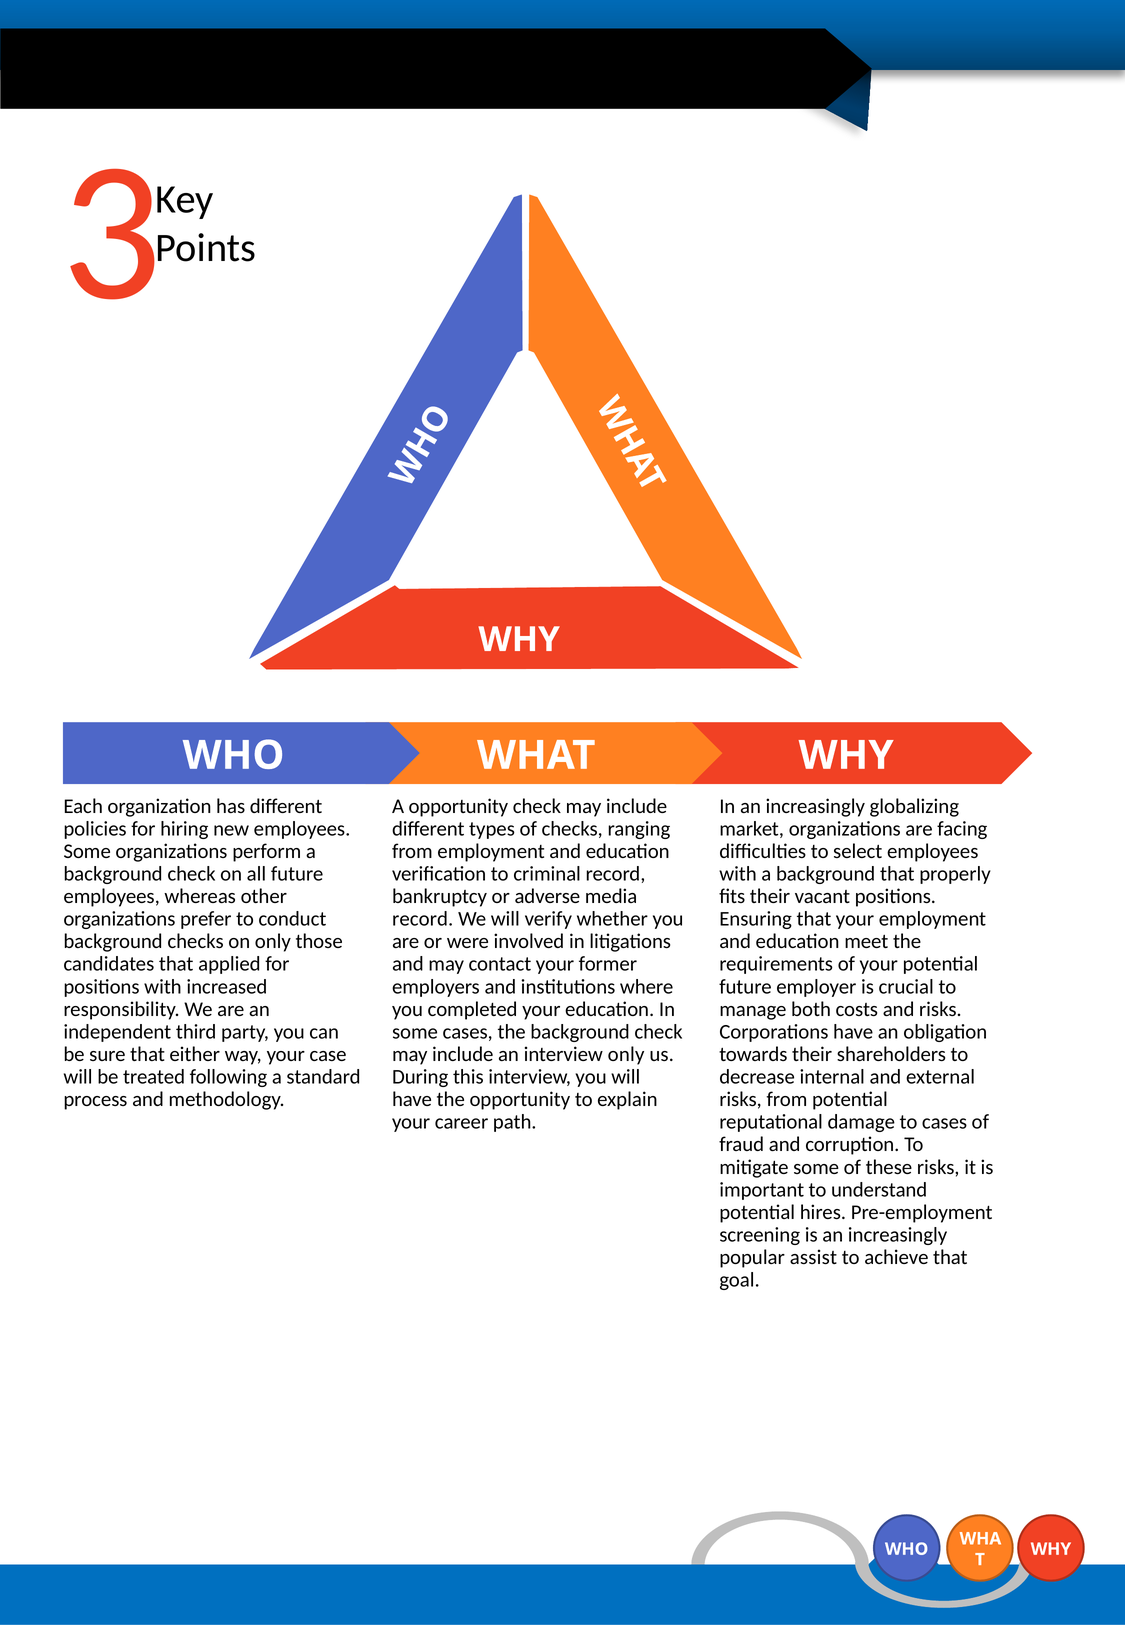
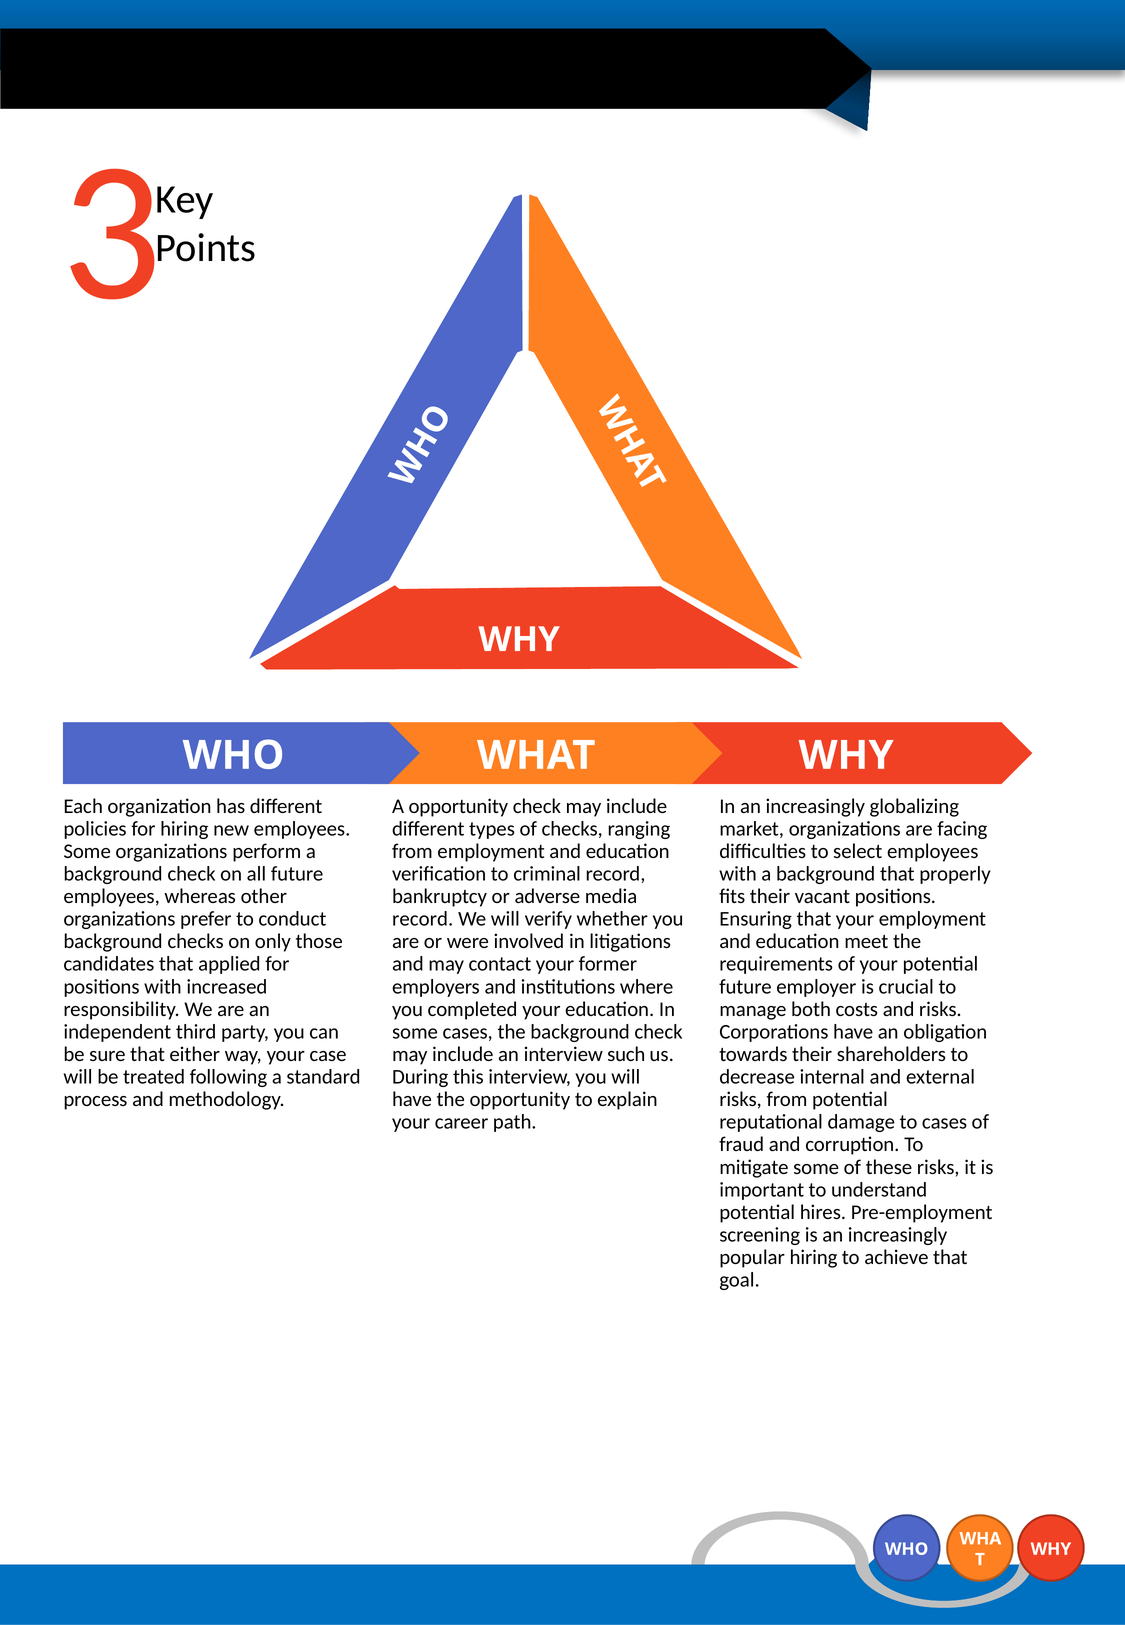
interview only: only -> such
popular assist: assist -> hiring
